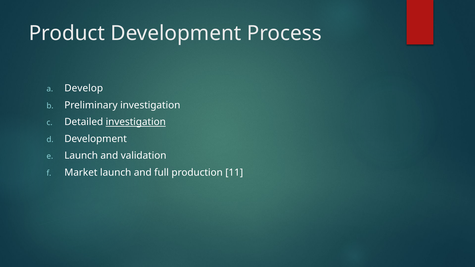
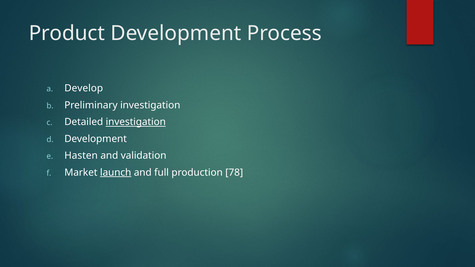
Launch at (81, 156): Launch -> Hasten
launch at (116, 173) underline: none -> present
11: 11 -> 78
